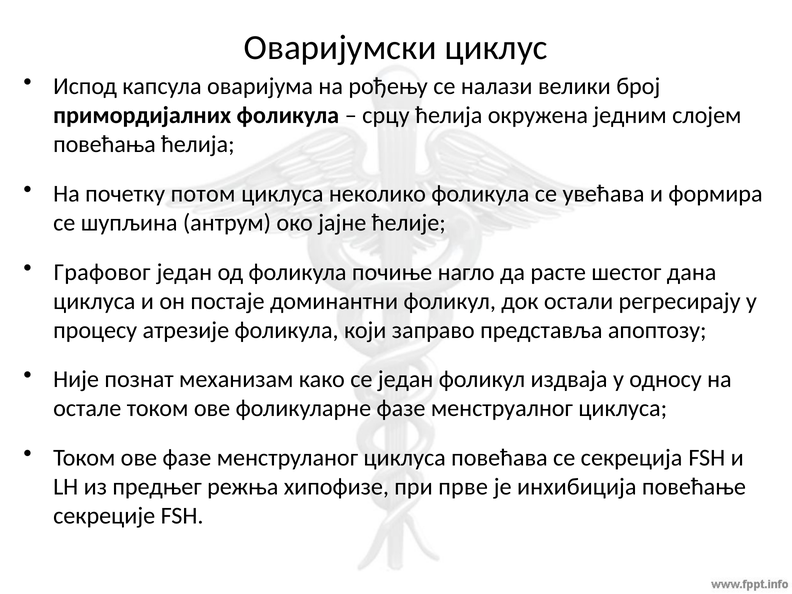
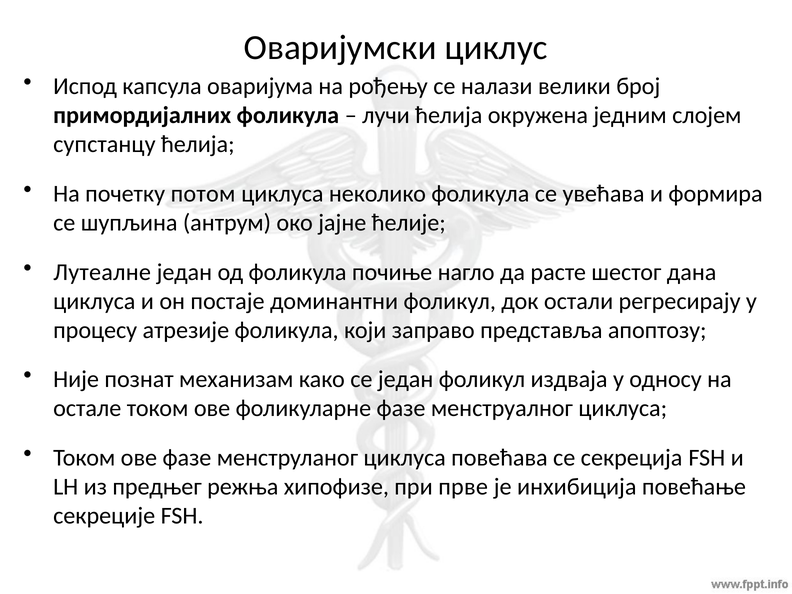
срцу: срцу -> лучи
повећања: повећања -> супстанцу
Графовог: Графовог -> Лутеалне
